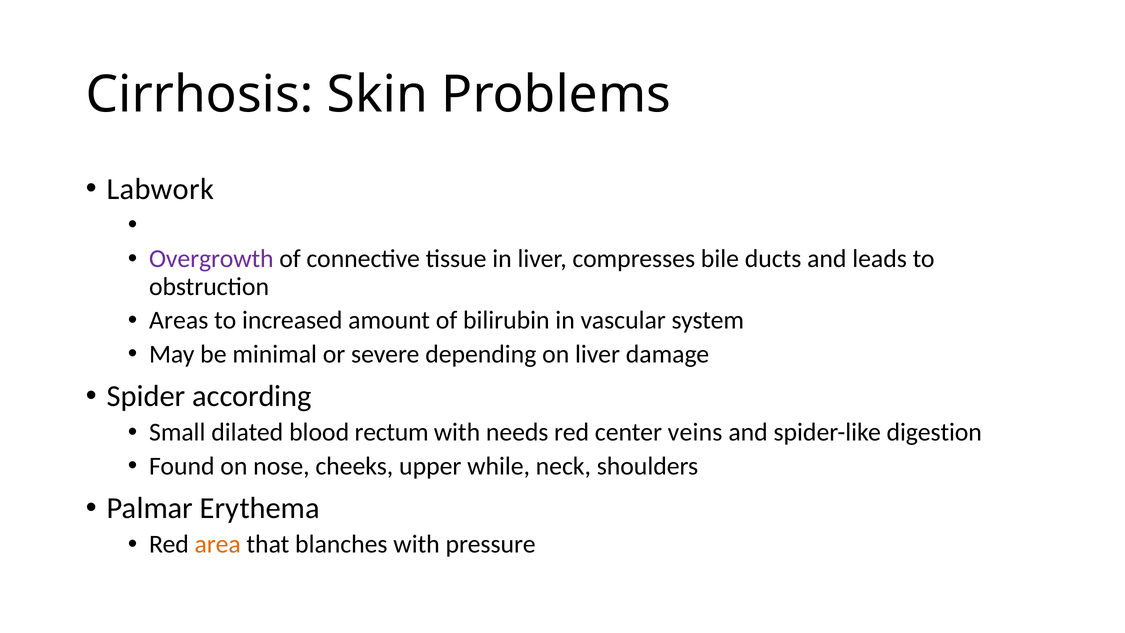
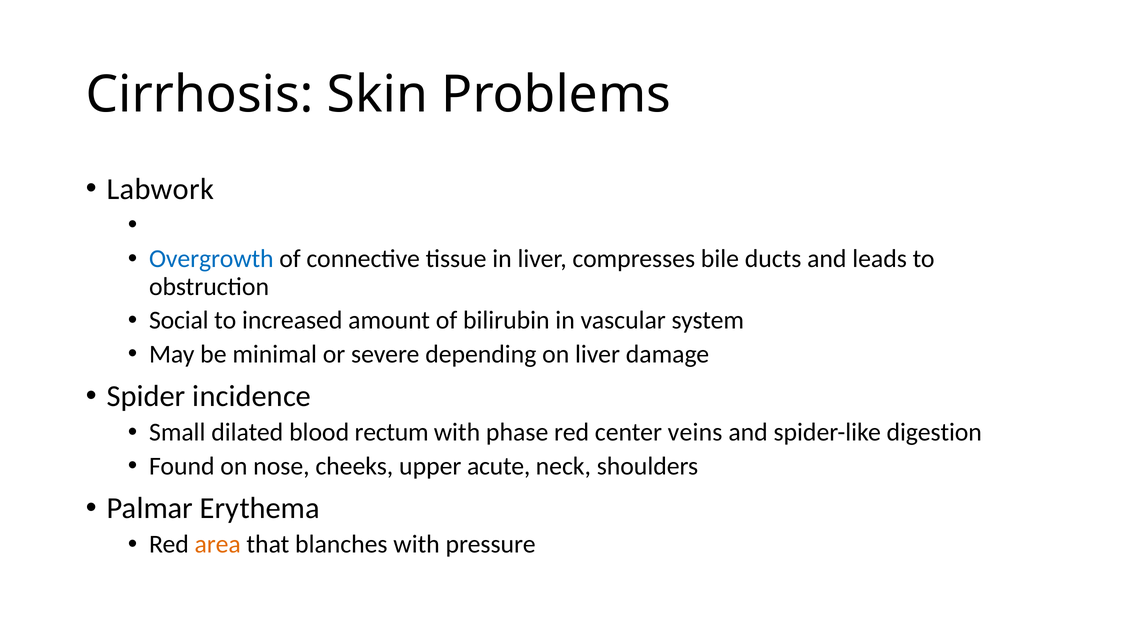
Overgrowth colour: purple -> blue
Areas: Areas -> Social
according: according -> incidence
needs: needs -> phase
while: while -> acute
